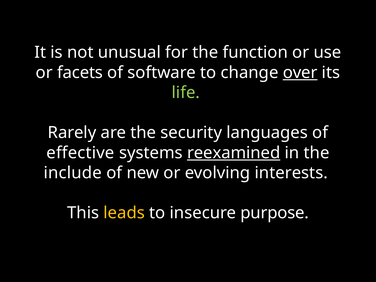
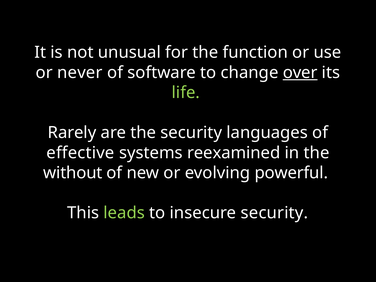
facets: facets -> never
reexamined underline: present -> none
include: include -> without
interests: interests -> powerful
leads colour: yellow -> light green
insecure purpose: purpose -> security
